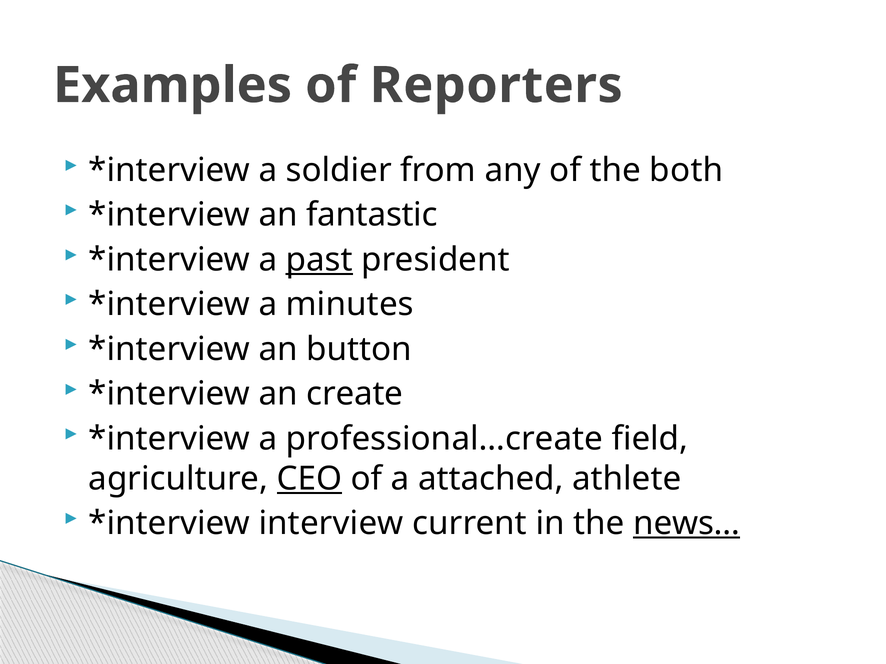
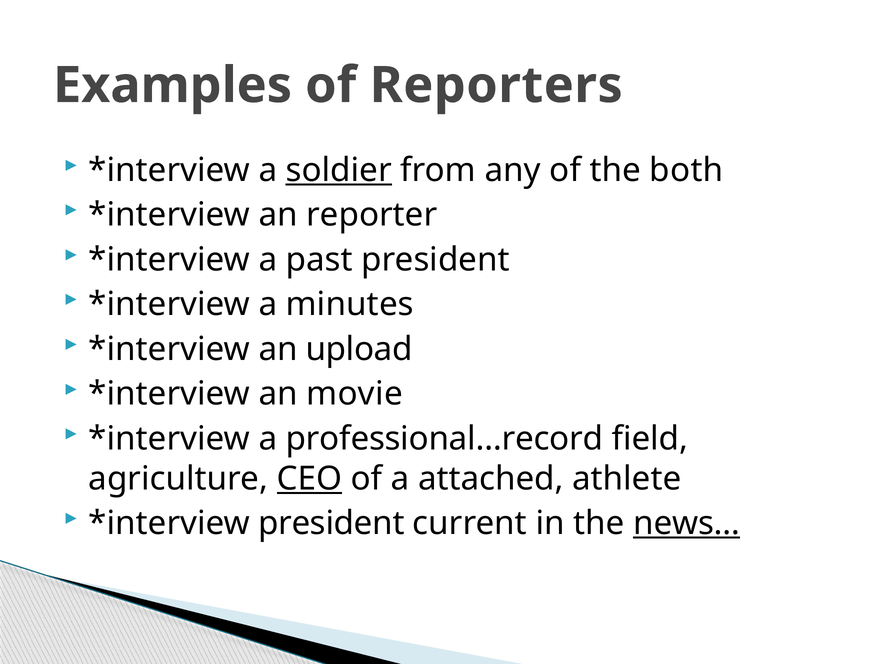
soldier underline: none -> present
fantastic: fantastic -> reporter
past underline: present -> none
button: button -> upload
create: create -> movie
professional…create: professional…create -> professional…record
interview at (331, 524): interview -> president
